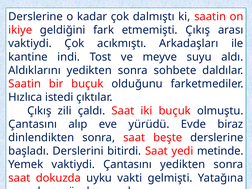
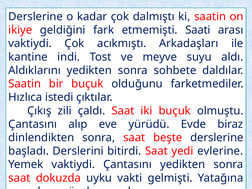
etmemişti Çıkış: Çıkış -> Saati
metinde: metinde -> evlerine
